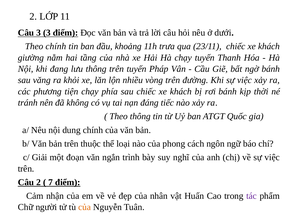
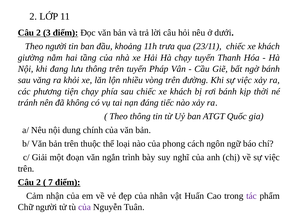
3 at (39, 33): 3 -> 2
Theo chính: chính -> người
của at (85, 208) colour: orange -> purple
